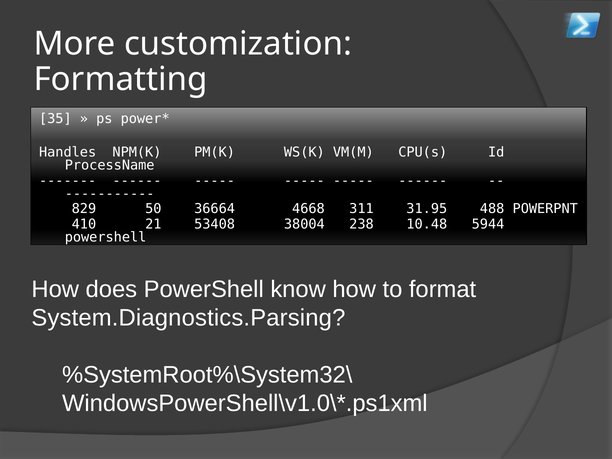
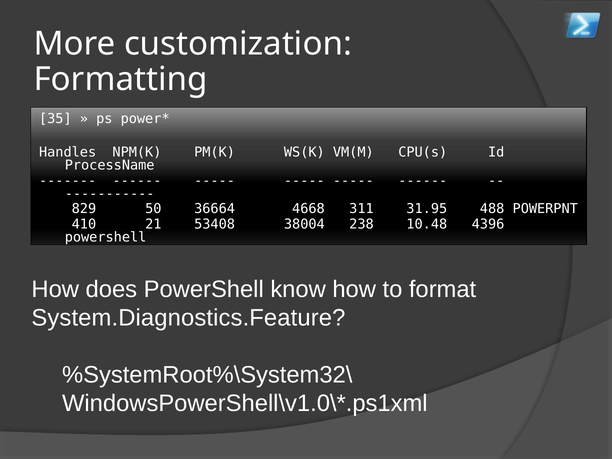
5944: 5944 -> 4396
System.Diagnostics.Parsing: System.Diagnostics.Parsing -> System.Diagnostics.Feature
